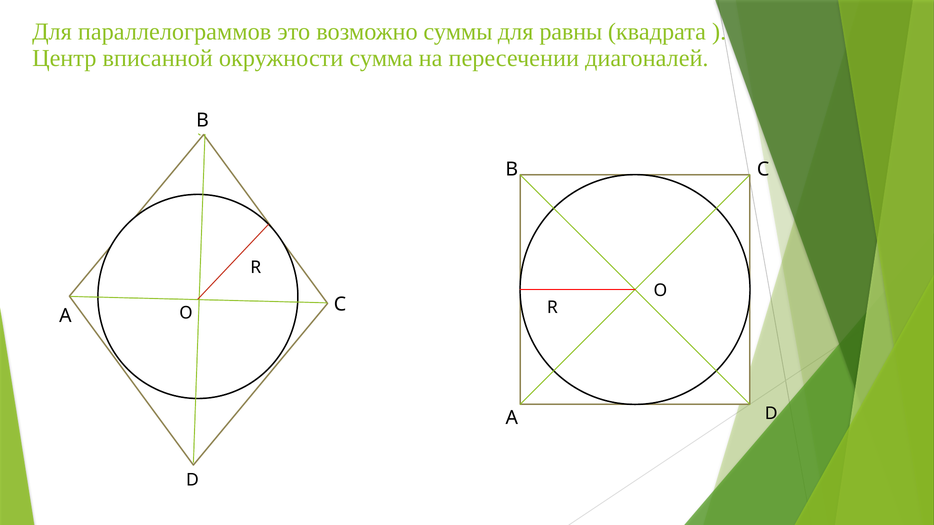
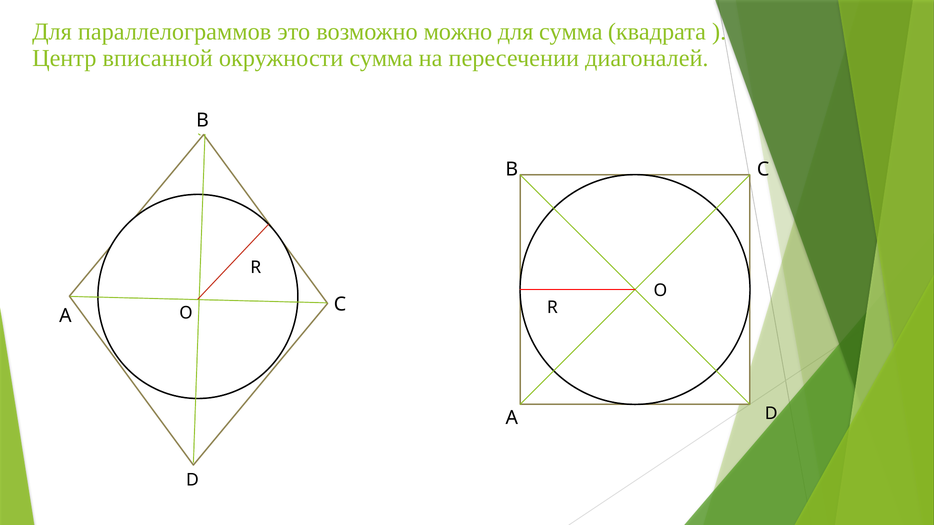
суммы: суммы -> можно
для равны: равны -> сумма
